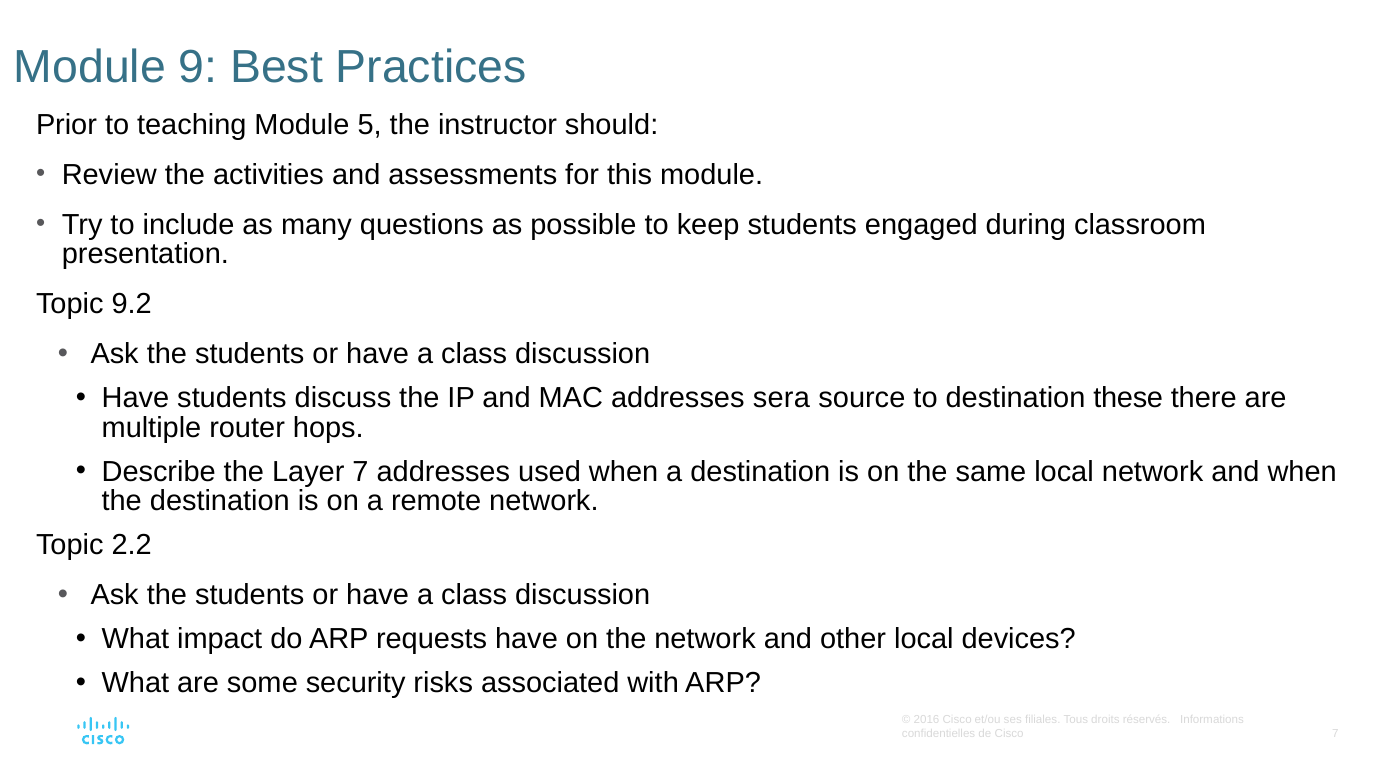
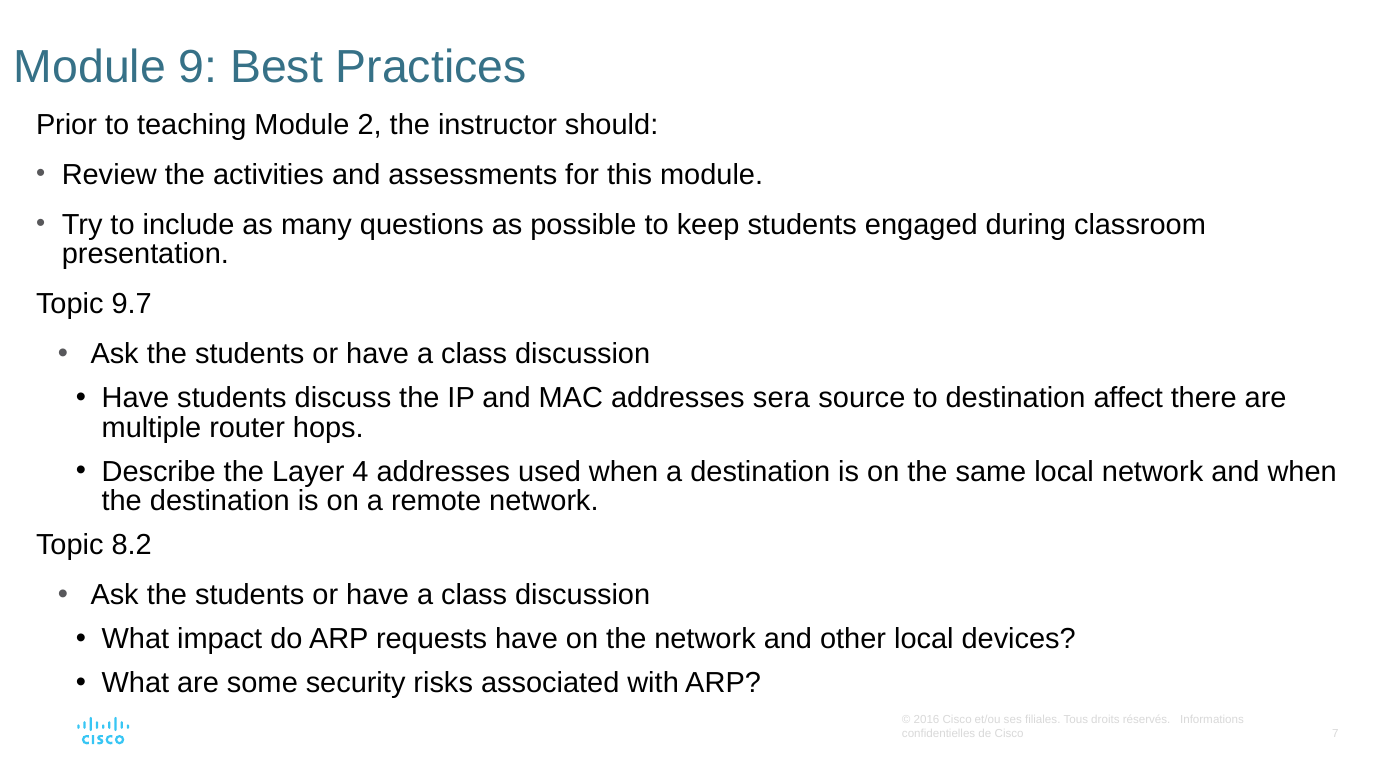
5: 5 -> 2
9.2: 9.2 -> 9.7
these: these -> affect
Layer 7: 7 -> 4
2.2: 2.2 -> 8.2
